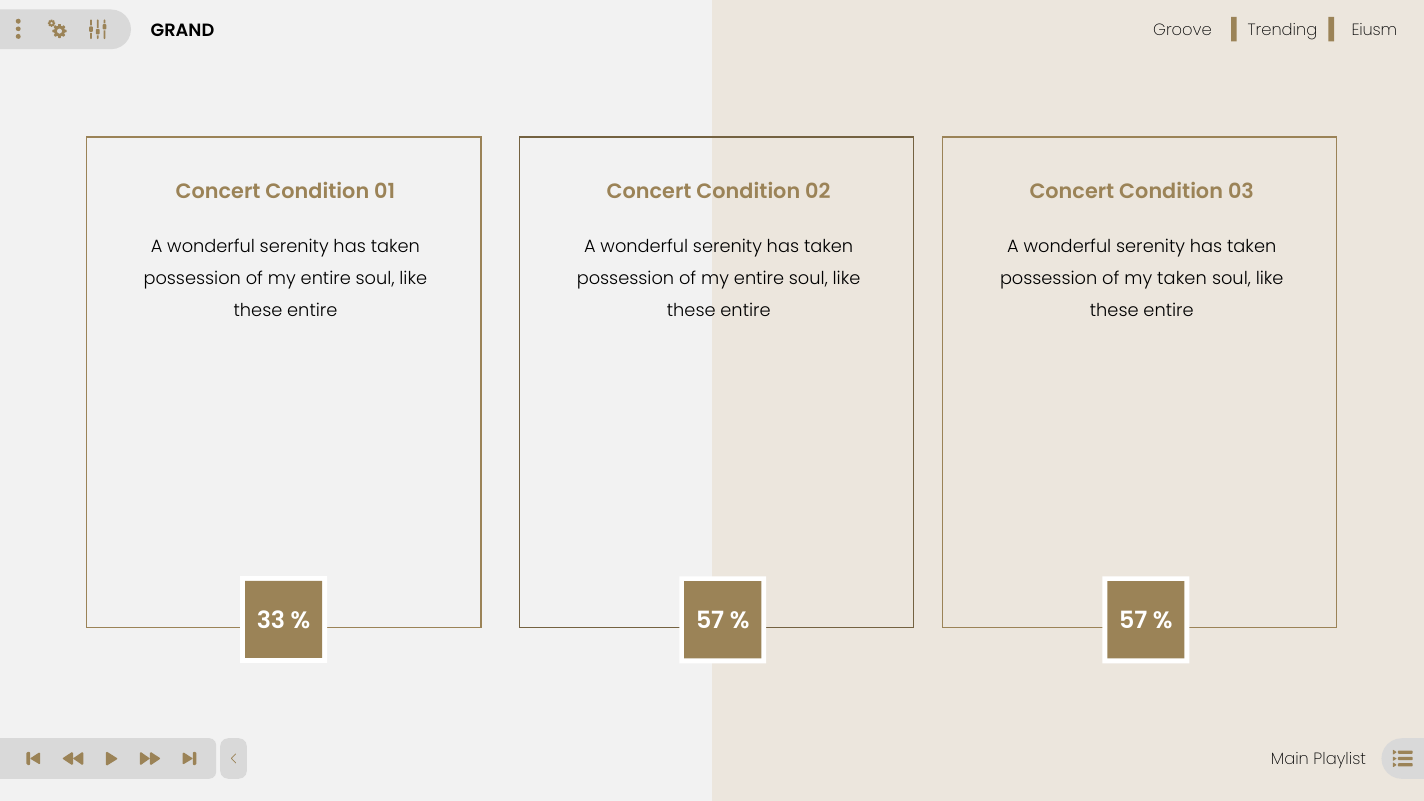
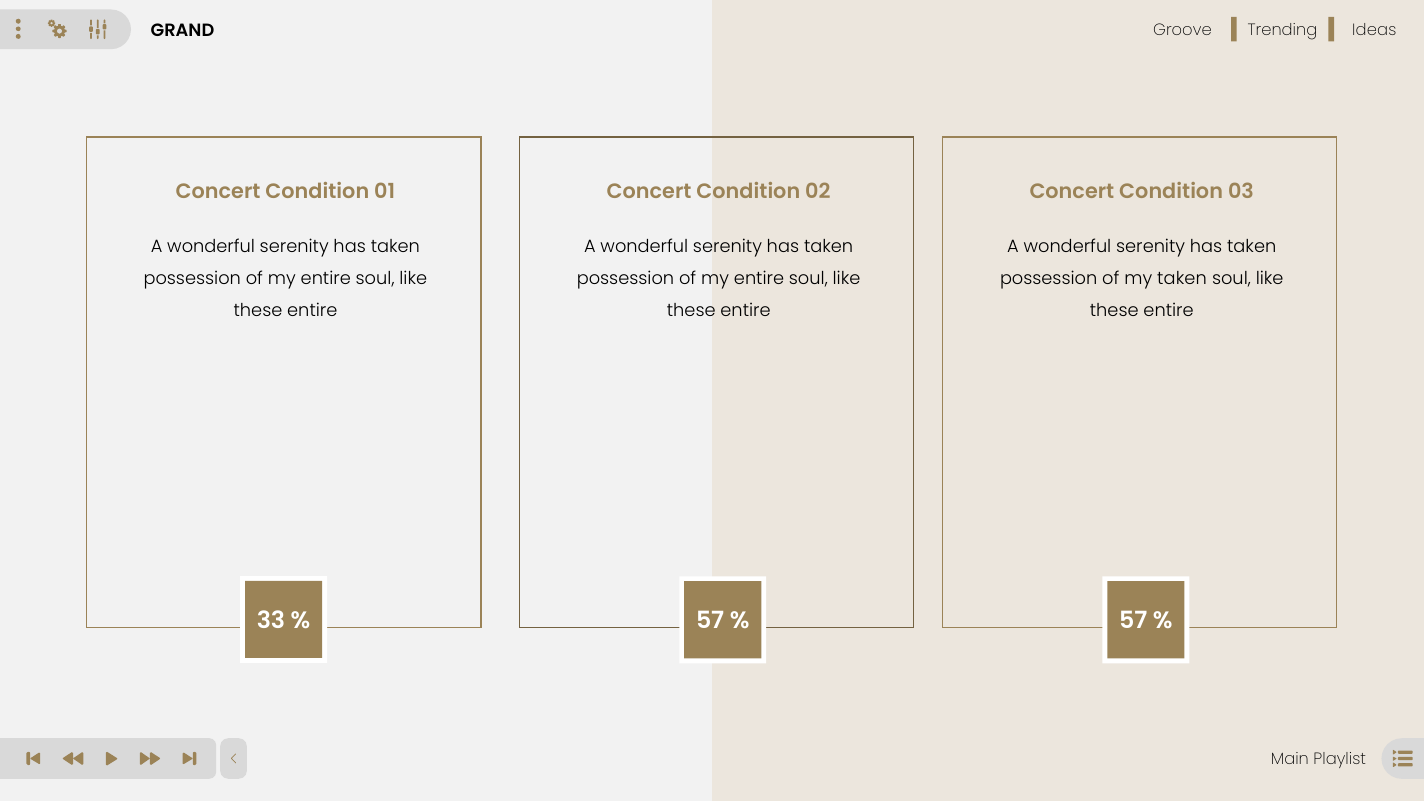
Eiusm: Eiusm -> Ideas
